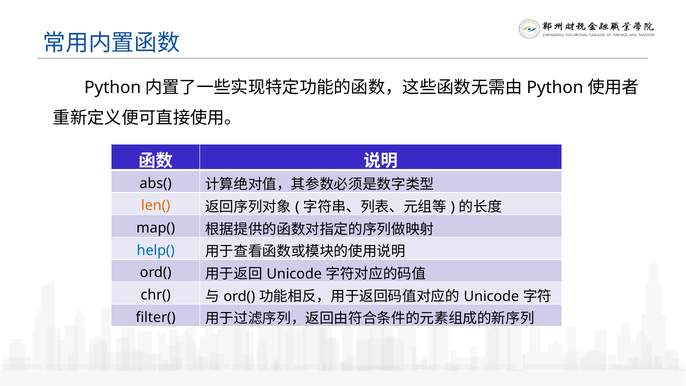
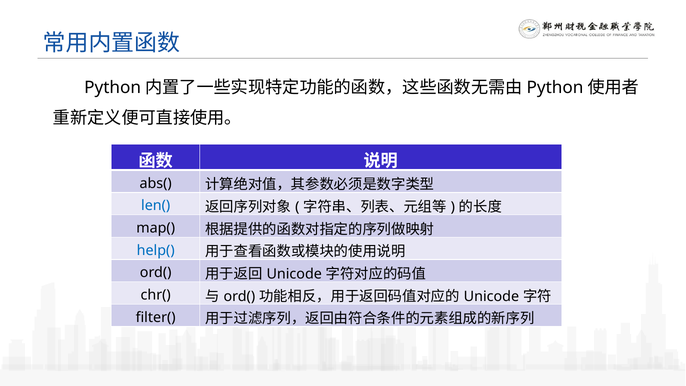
len( colour: orange -> blue
